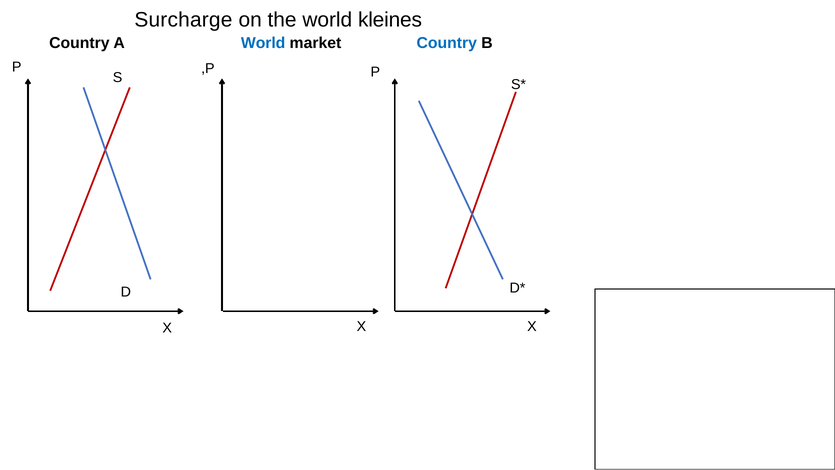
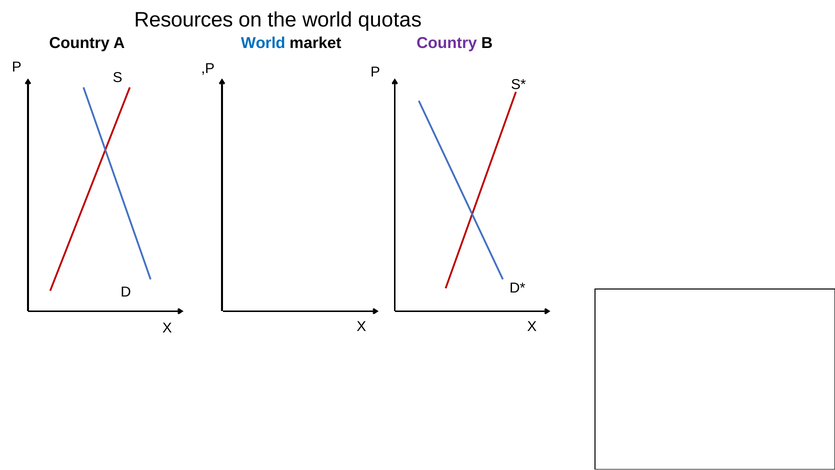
Surcharge: Surcharge -> Resources
kleines: kleines -> quotas
Country at (447, 43) colour: blue -> purple
